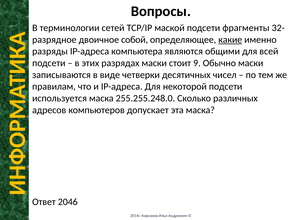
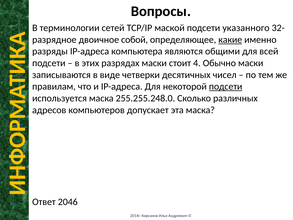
фрагменты: фрагменты -> указанного
9: 9 -> 4
подсети at (226, 86) underline: none -> present
